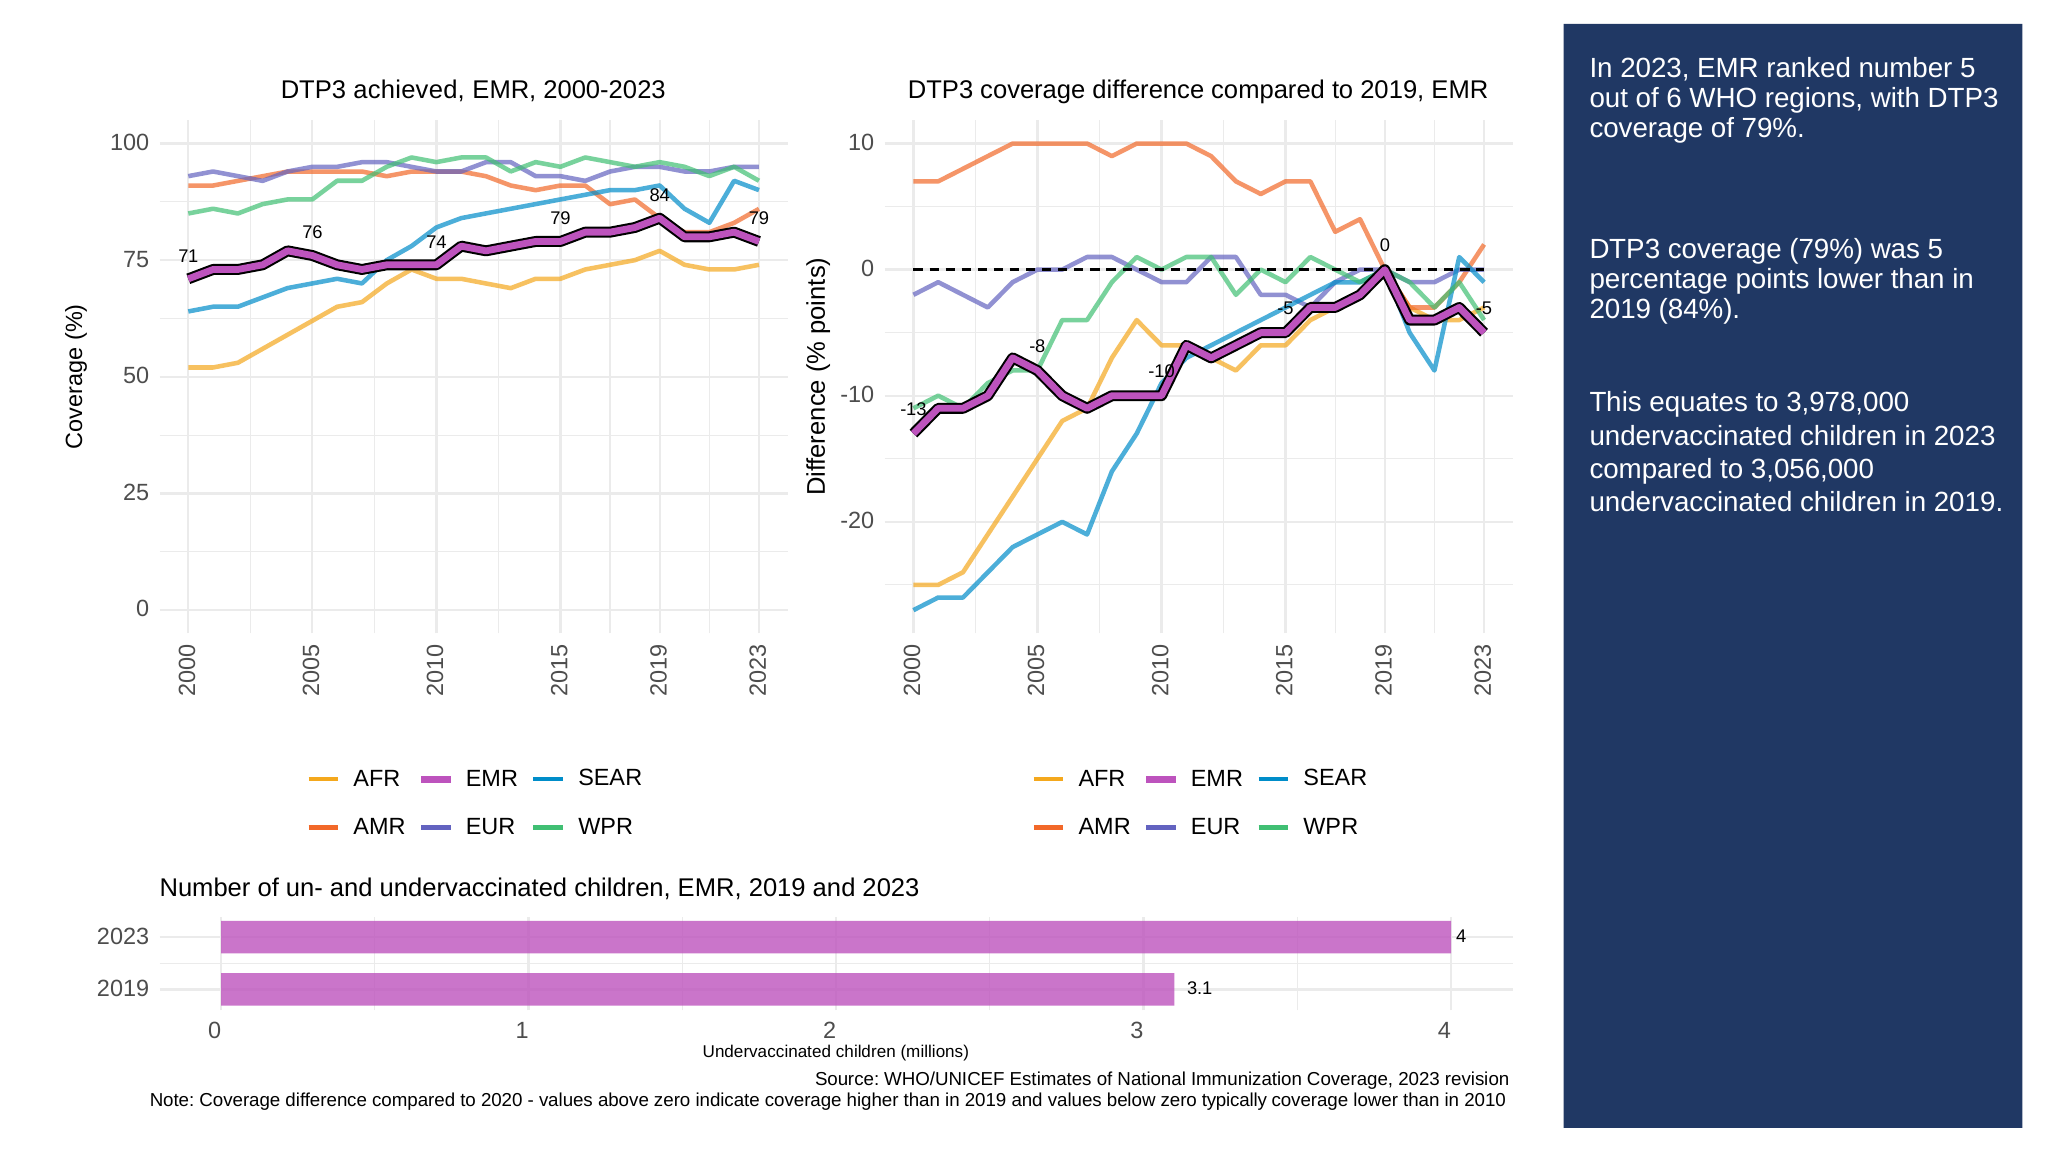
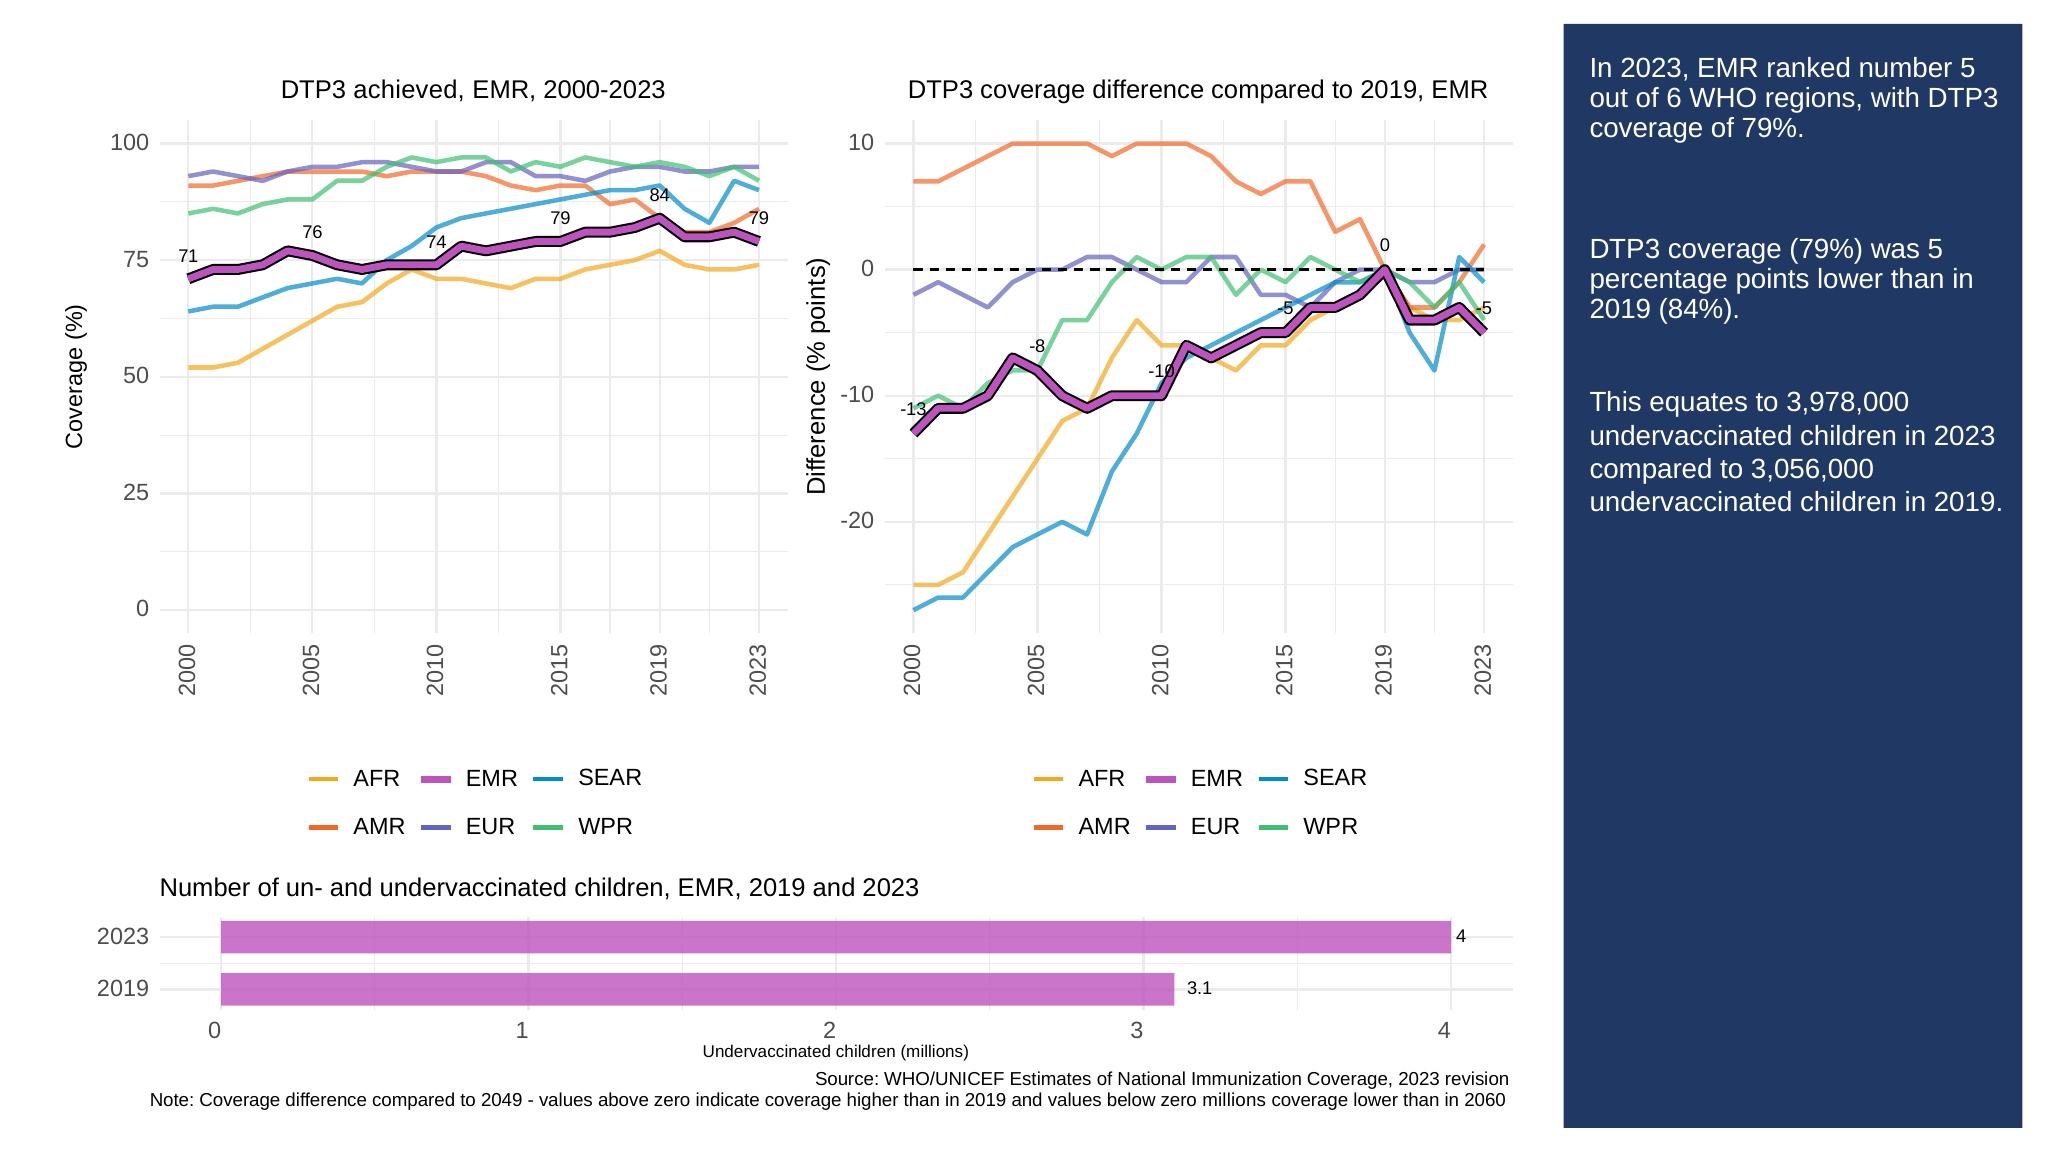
2020: 2020 -> 2049
zero typically: typically -> millions
2010: 2010 -> 2060
